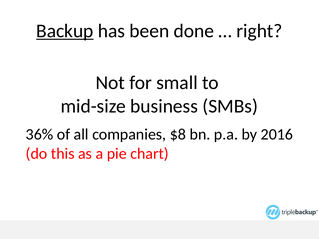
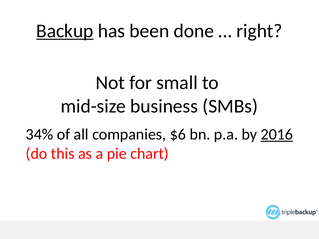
36%: 36% -> 34%
$8: $8 -> $6
2016 underline: none -> present
